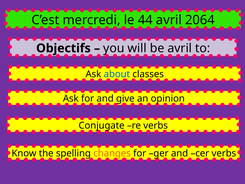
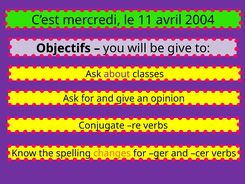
44: 44 -> 11
2064: 2064 -> 2004
be avril: avril -> give
about colour: blue -> purple
